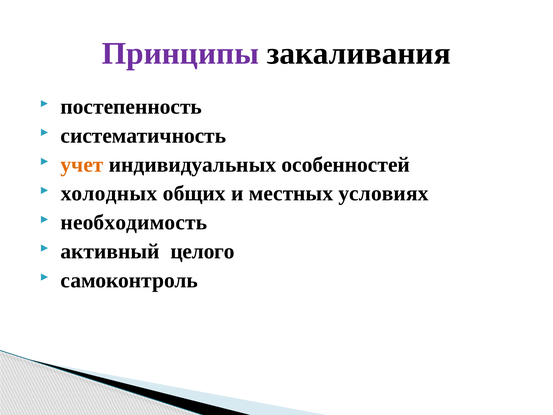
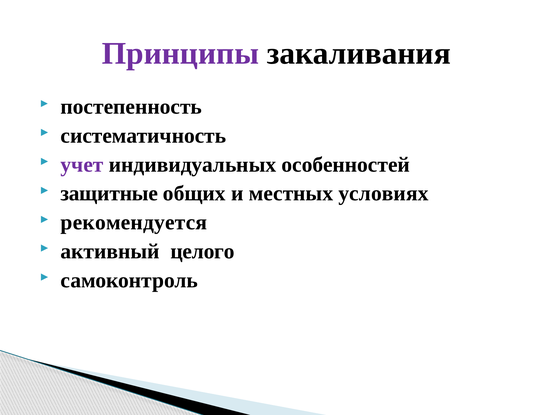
учет colour: orange -> purple
холодных: холодных -> защитные
необходимость: необходимость -> рекомендуется
